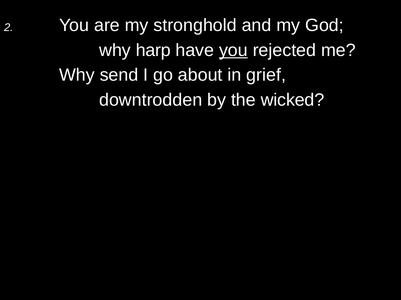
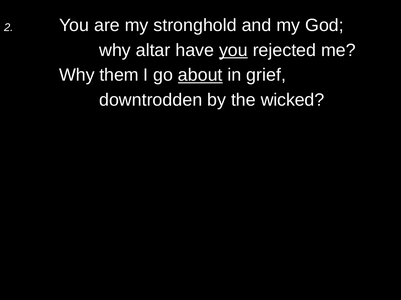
harp: harp -> altar
send: send -> them
about underline: none -> present
